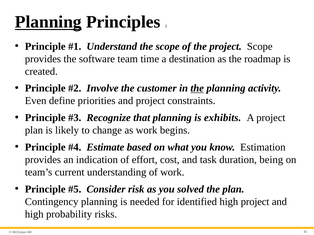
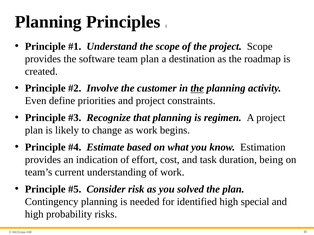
Planning at (48, 22) underline: present -> none
team time: time -> plan
exhibits: exhibits -> regimen
high project: project -> special
